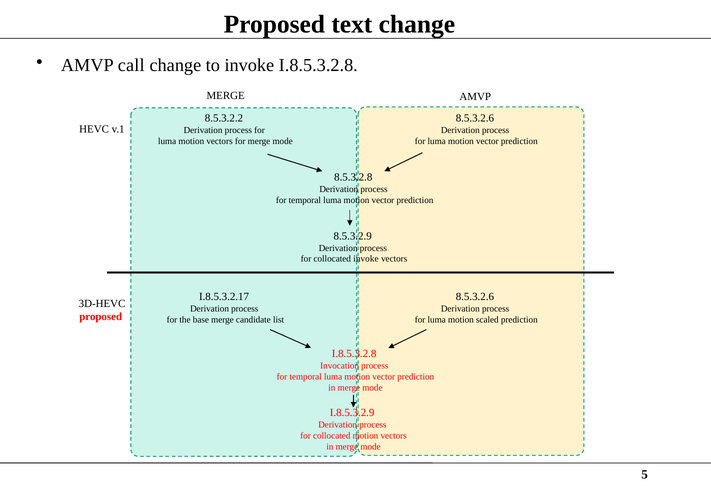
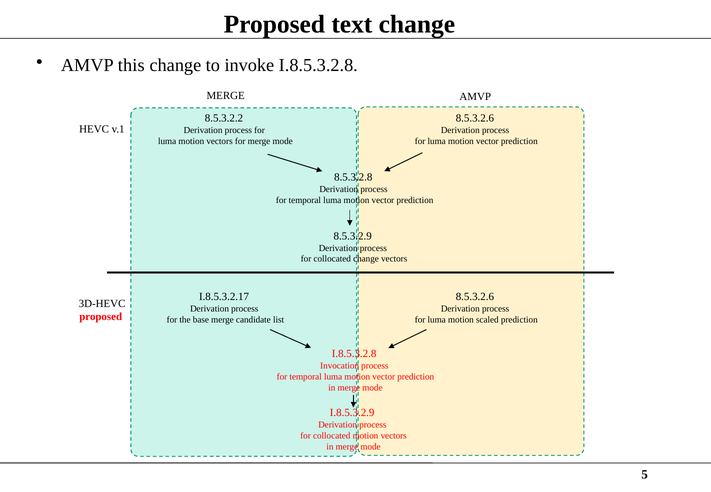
call: call -> this
collocated invoke: invoke -> change
